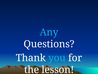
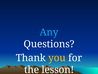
you colour: light blue -> yellow
